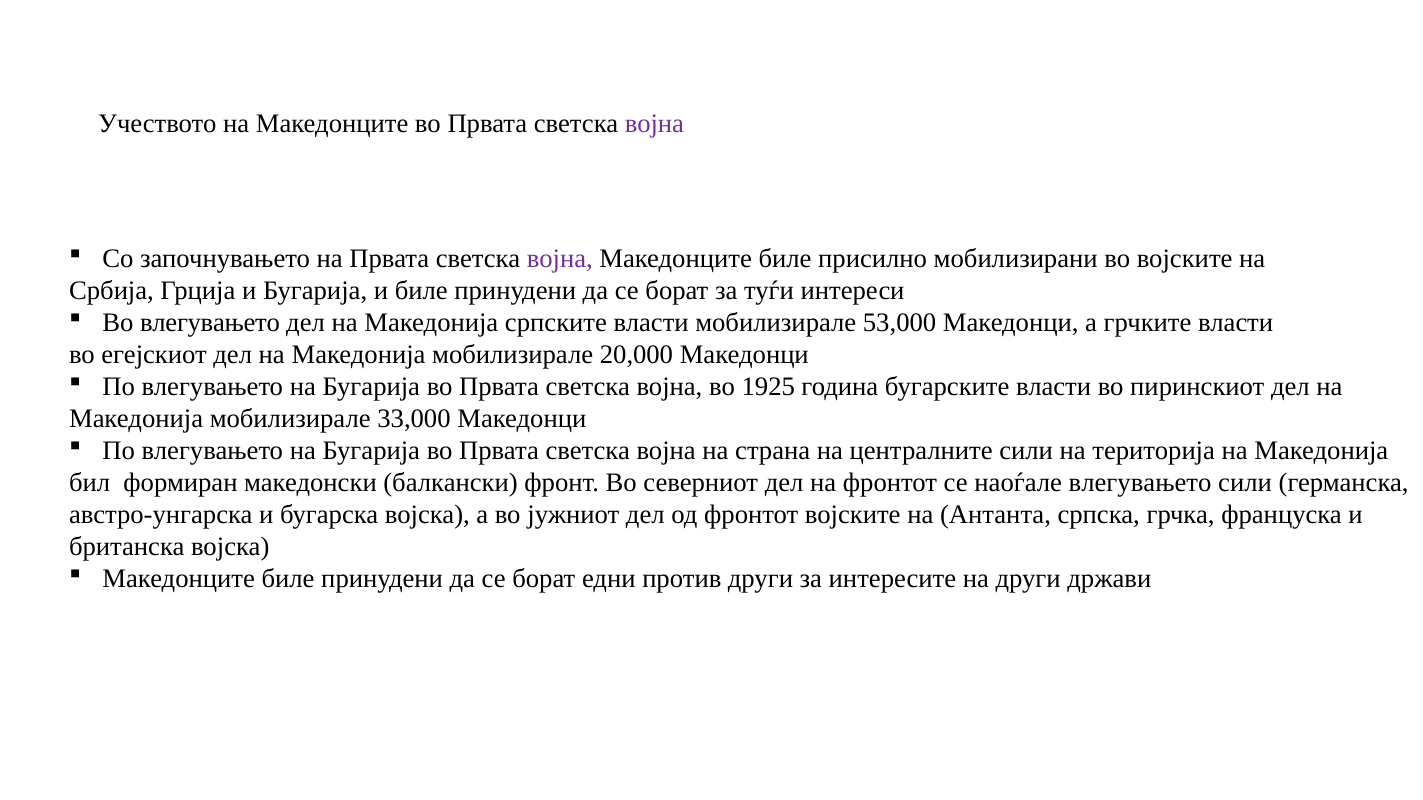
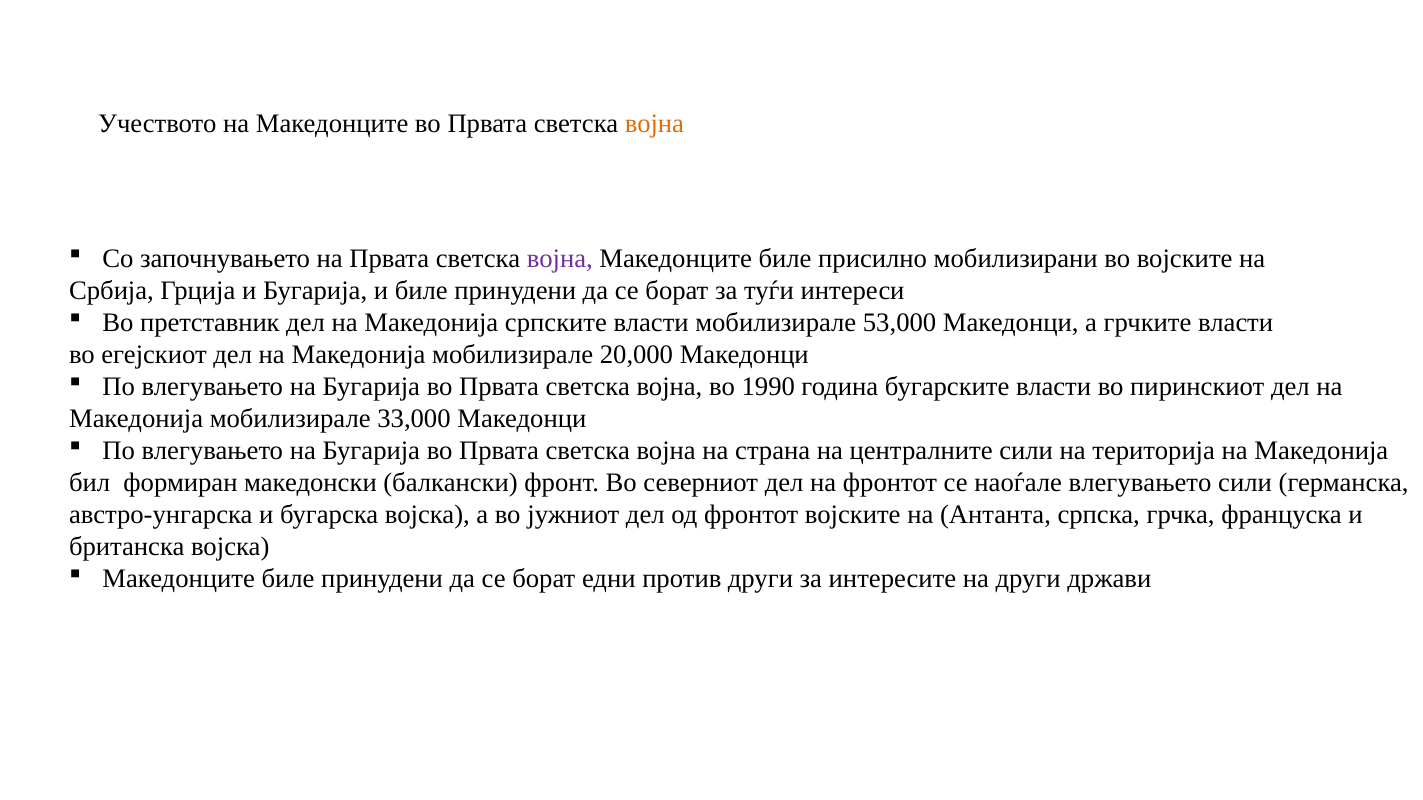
војна at (654, 124) colour: purple -> orange
Во влегувањето: влегувањето -> претставник
1925: 1925 -> 1990
